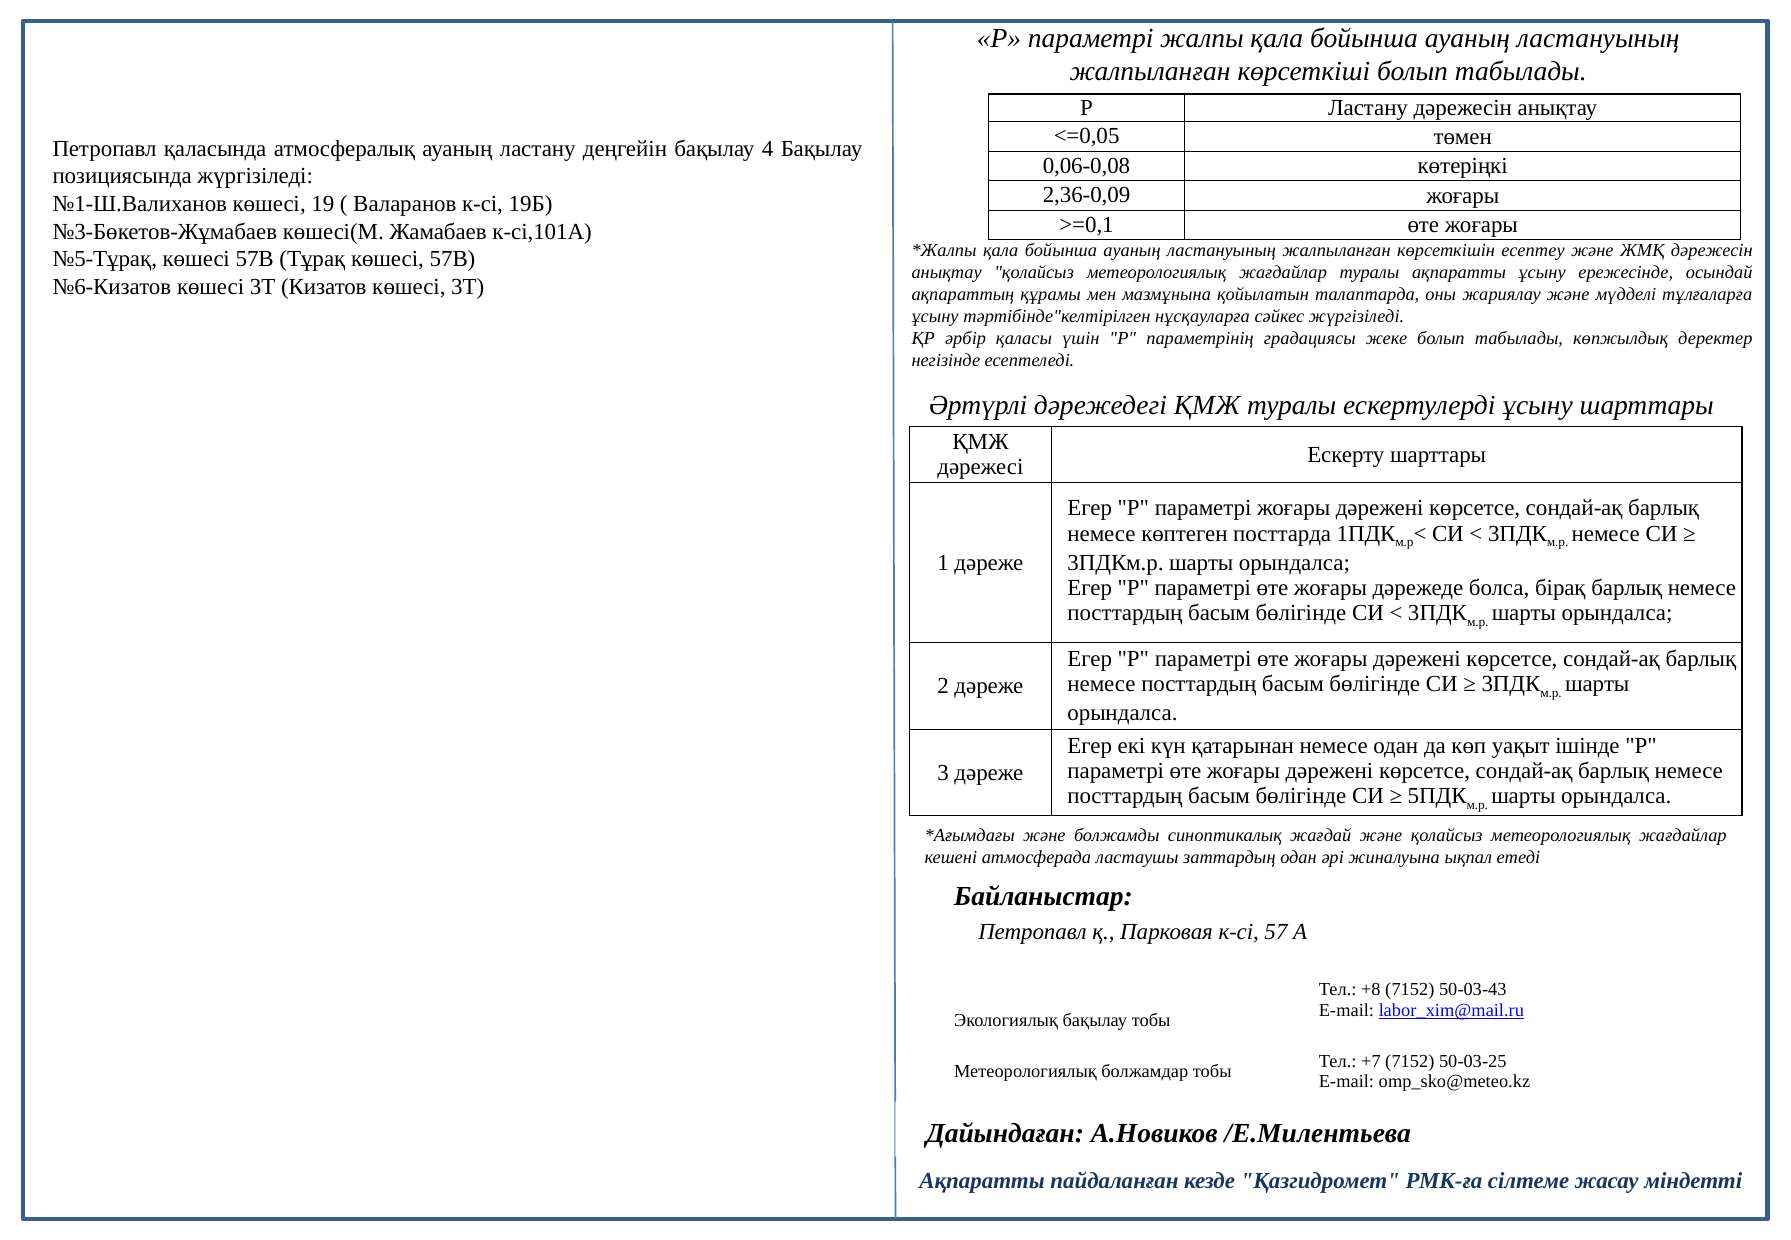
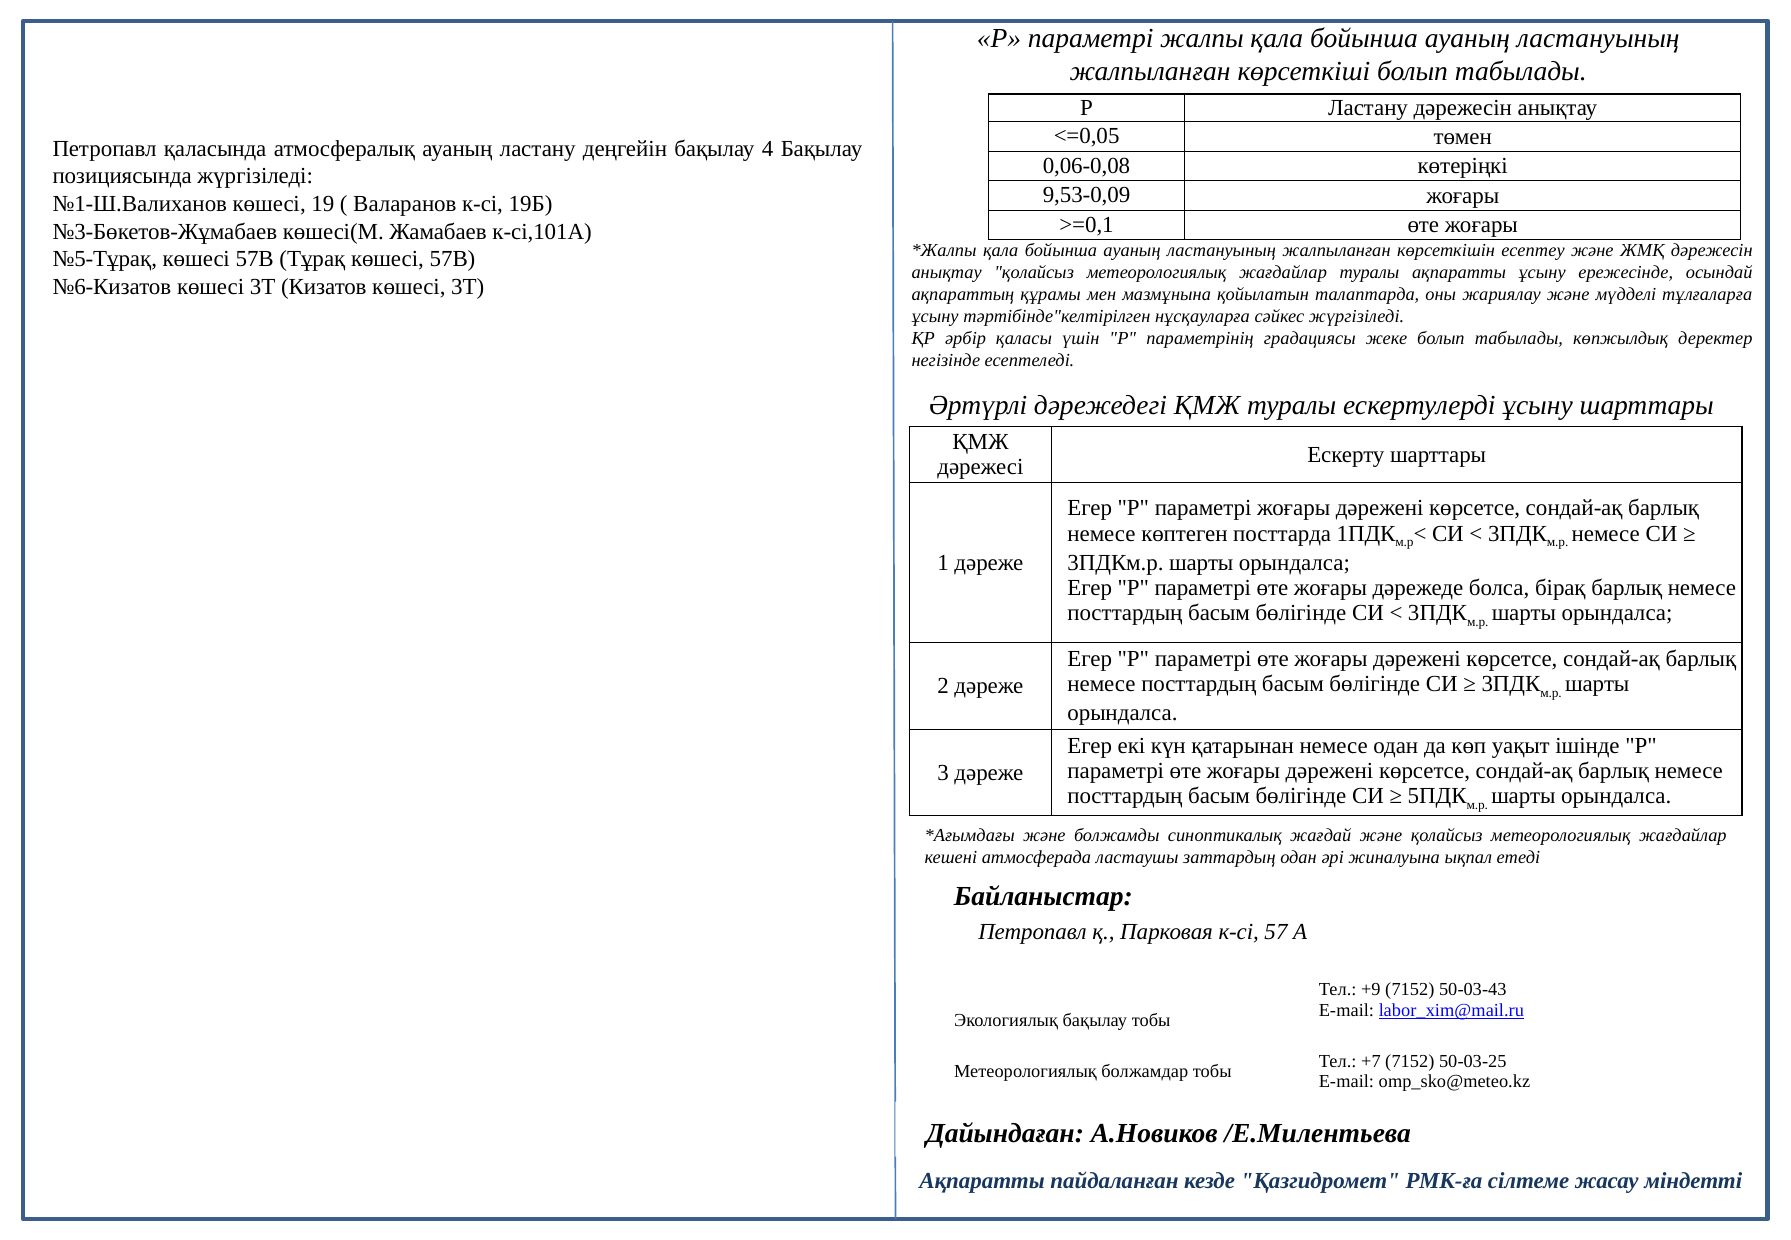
2,36-0,09: 2,36-0,09 -> 9,53-0,09
+8: +8 -> +9
